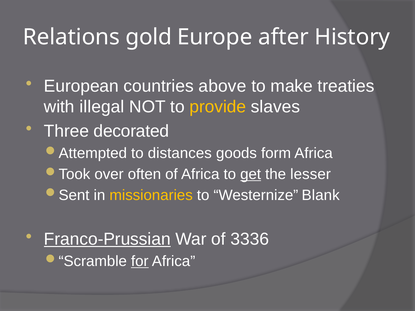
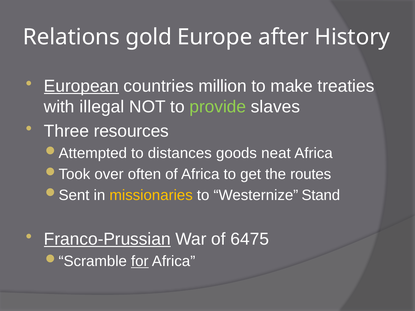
European underline: none -> present
above: above -> million
provide colour: yellow -> light green
decorated: decorated -> resources
form: form -> neat
get underline: present -> none
lesser: lesser -> routes
Blank: Blank -> Stand
3336: 3336 -> 6475
